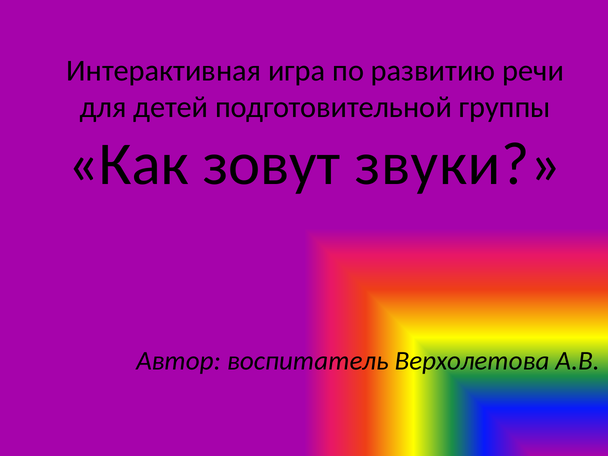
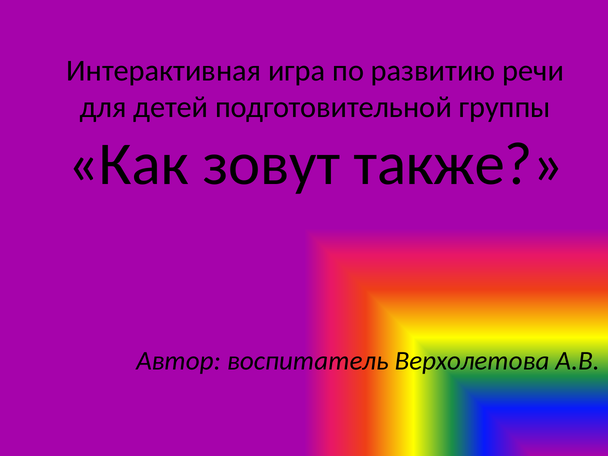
звуки: звуки -> также
